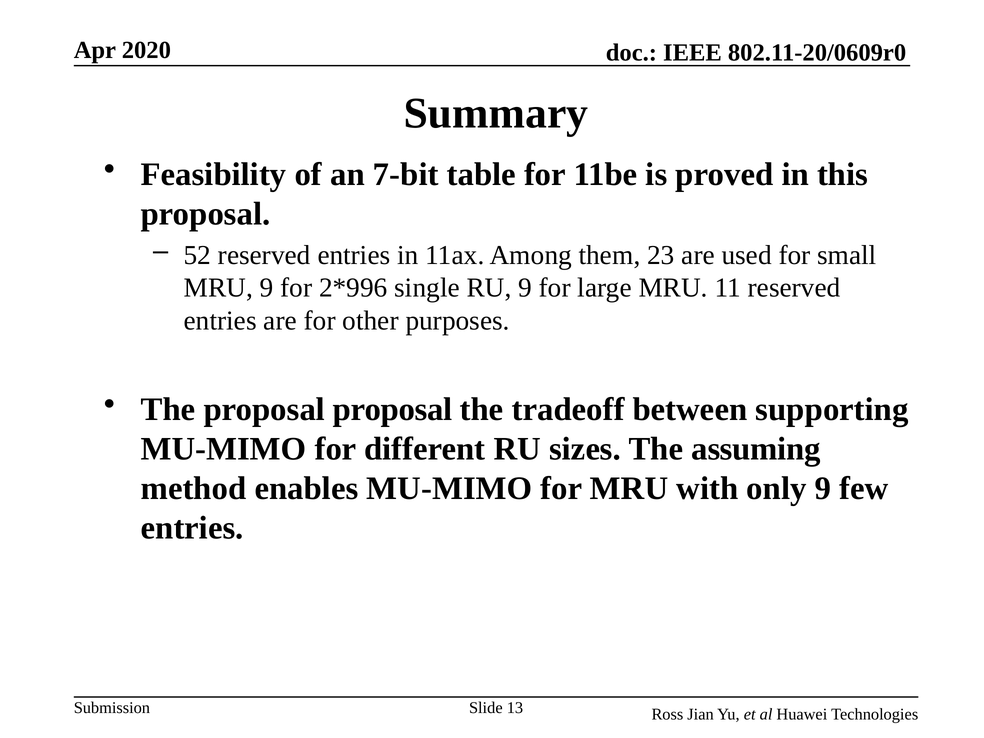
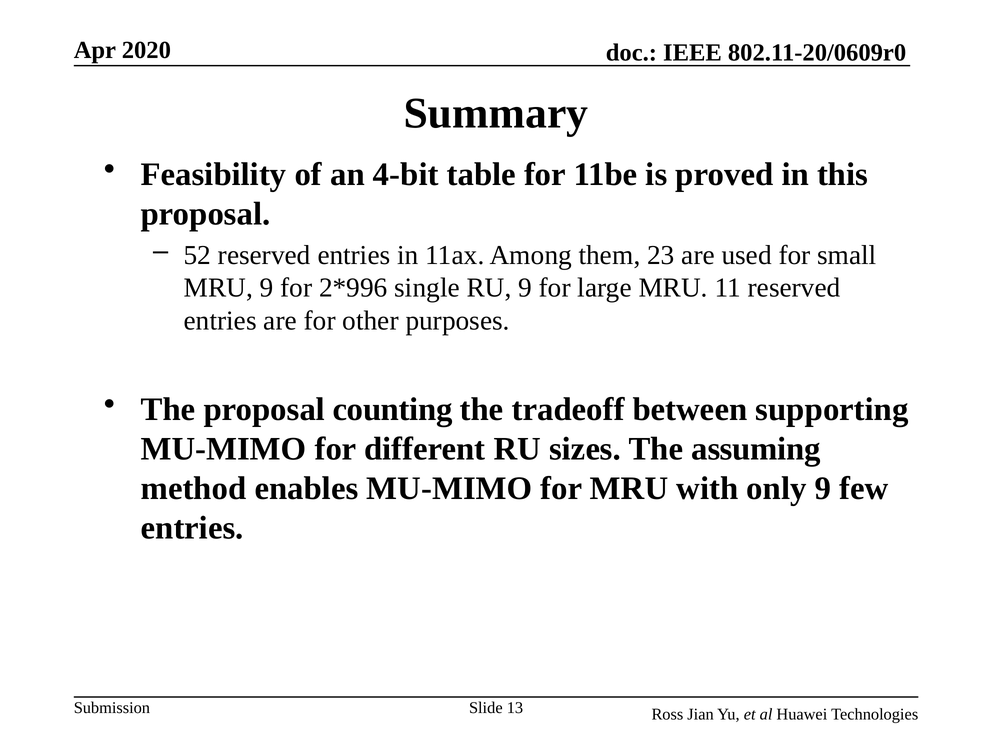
7-bit: 7-bit -> 4-bit
proposal proposal: proposal -> counting
